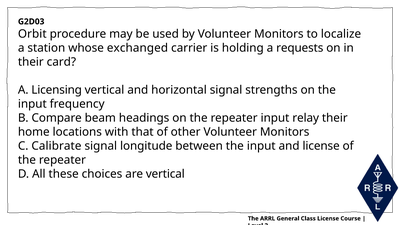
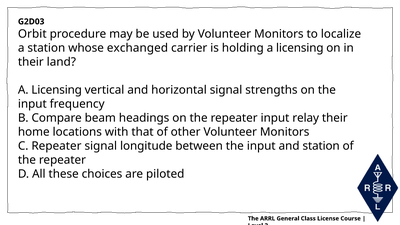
holding a requests: requests -> licensing
card: card -> land
C Calibrate: Calibrate -> Repeater
and license: license -> station
are vertical: vertical -> piloted
